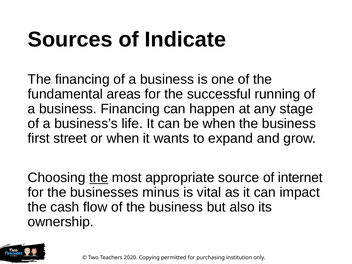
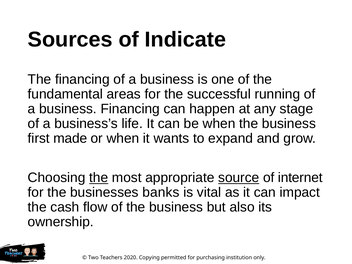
street: street -> made
source underline: none -> present
minus: minus -> banks
